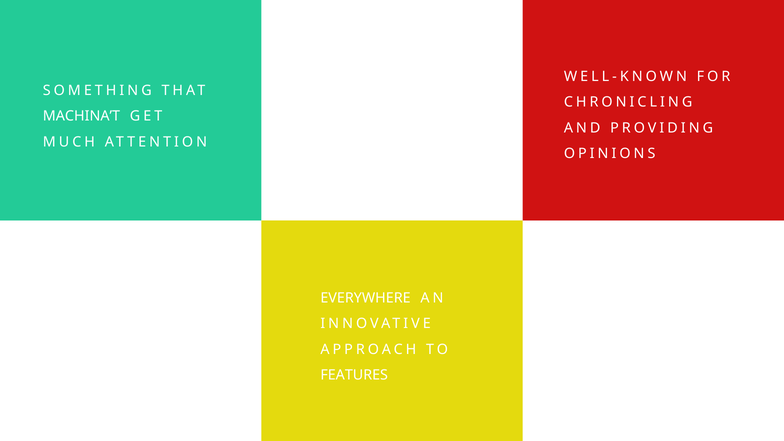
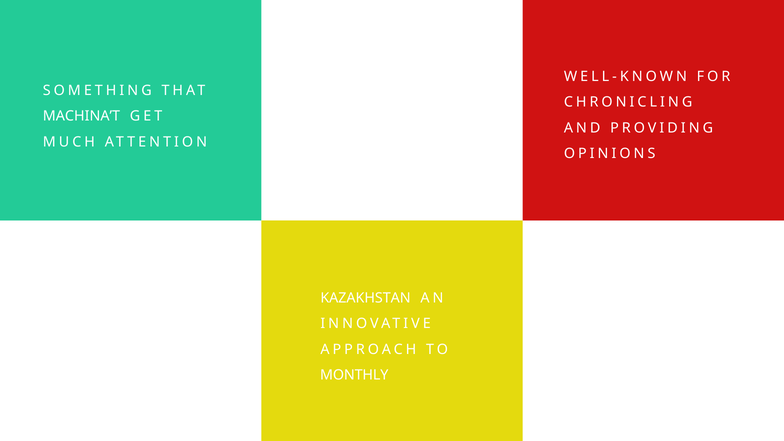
EVERYWHERE: EVERYWHERE -> KAZAKHSTAN
FEATURES: FEATURES -> MONTHLY
